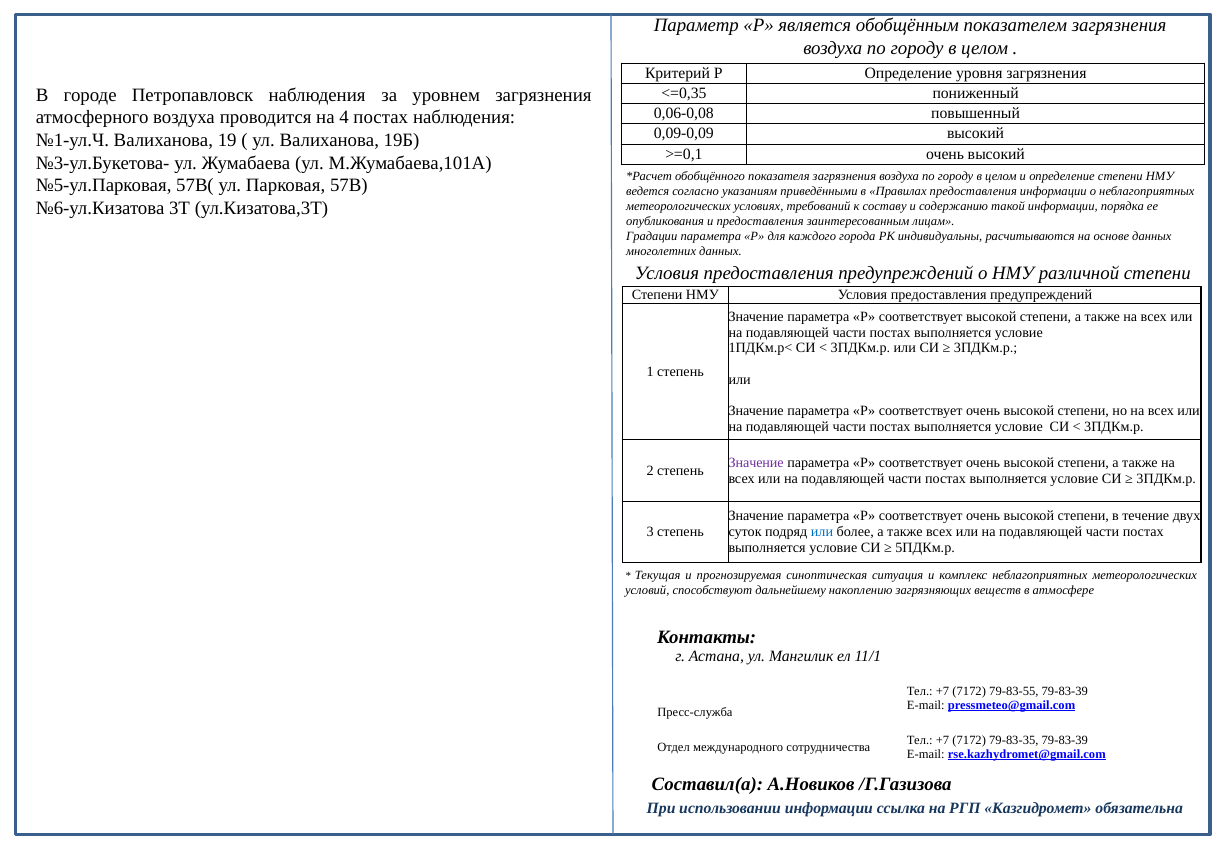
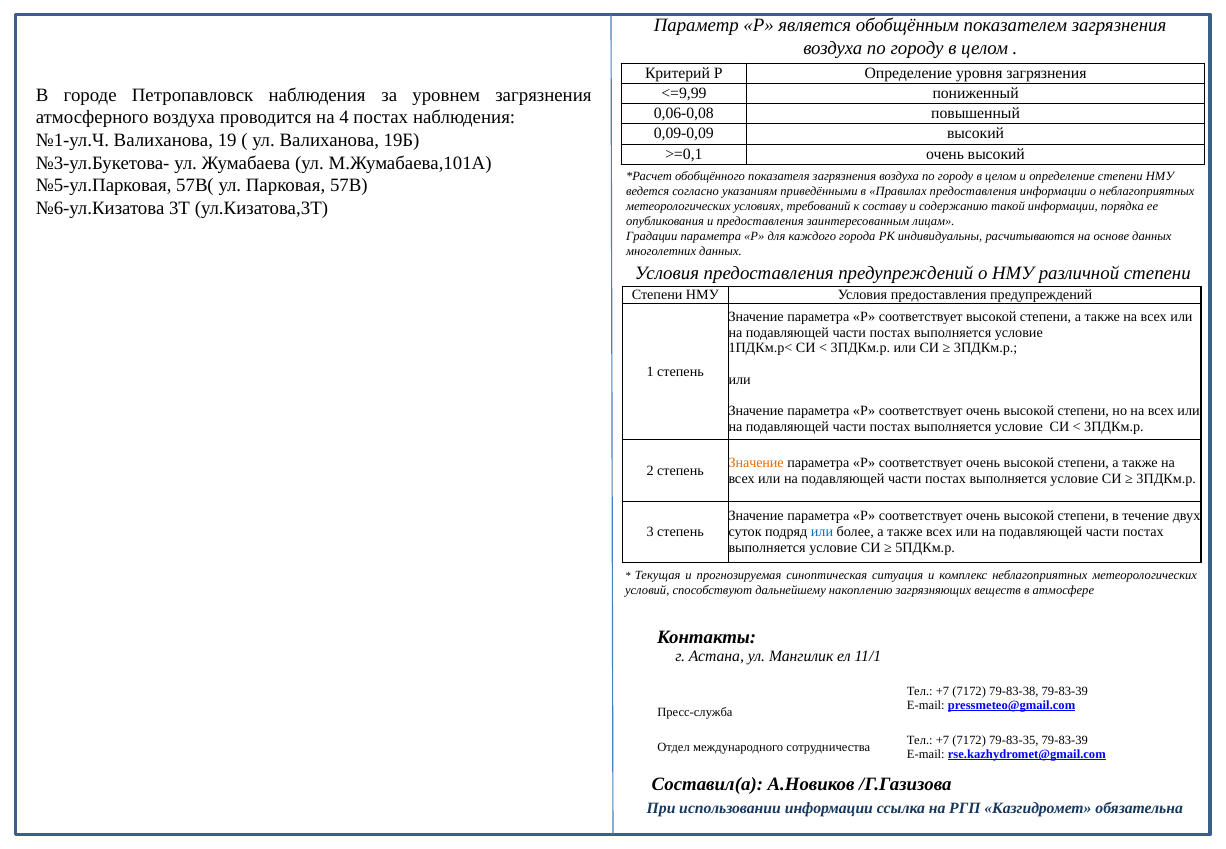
<=0,35: <=0,35 -> <=9,99
Значение at (756, 463) colour: purple -> orange
79-83-55: 79-83-55 -> 79-83-38
